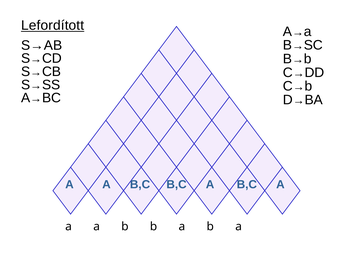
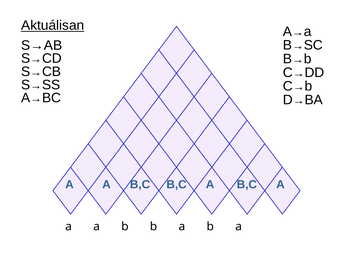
Lefordított: Lefordított -> Aktuálisan
